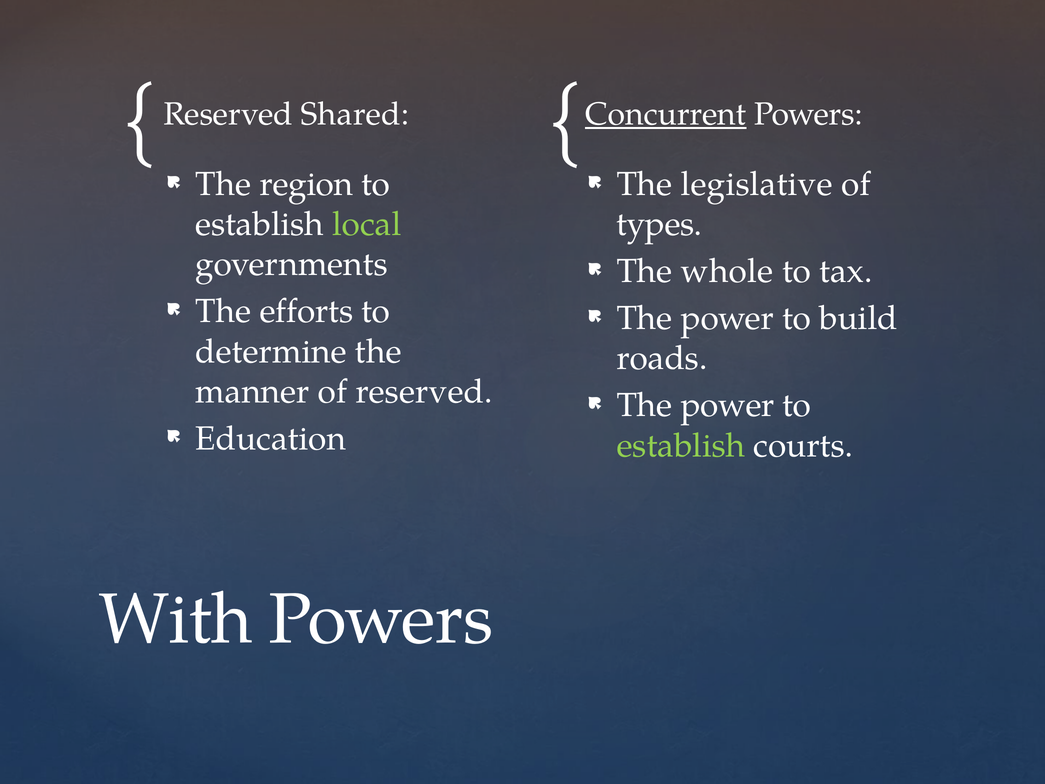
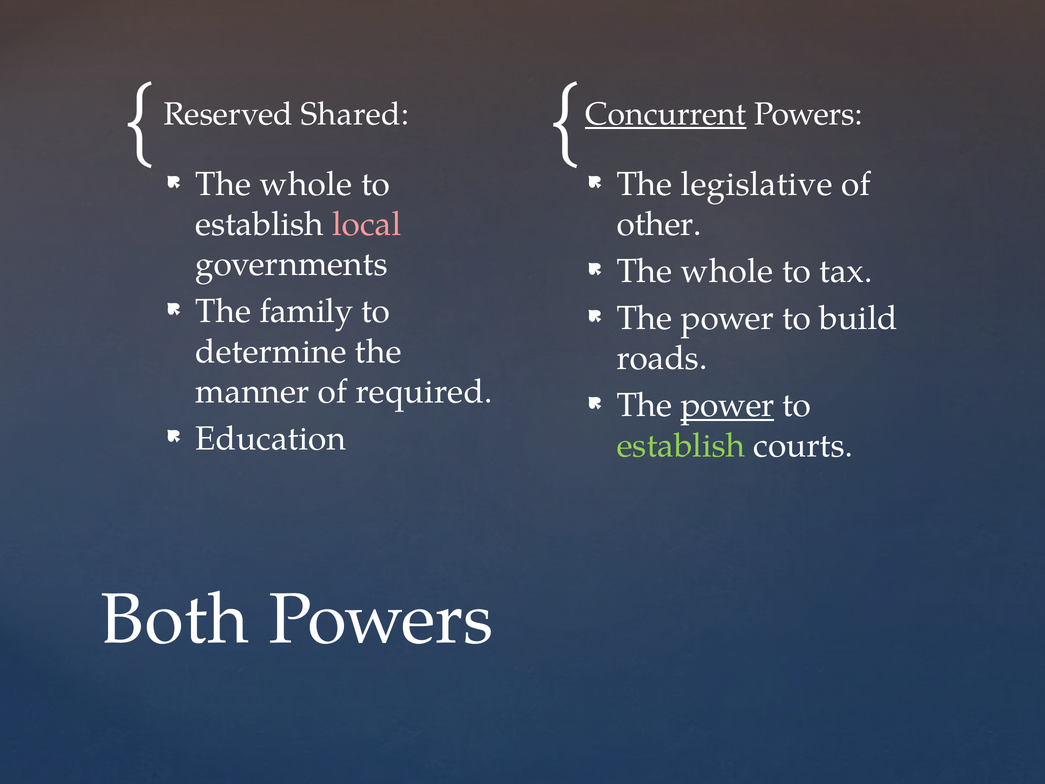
region at (306, 184): region -> whole
local colour: light green -> pink
types: types -> other
efforts: efforts -> family
of reserved: reserved -> required
power at (727, 405) underline: none -> present
With: With -> Both
